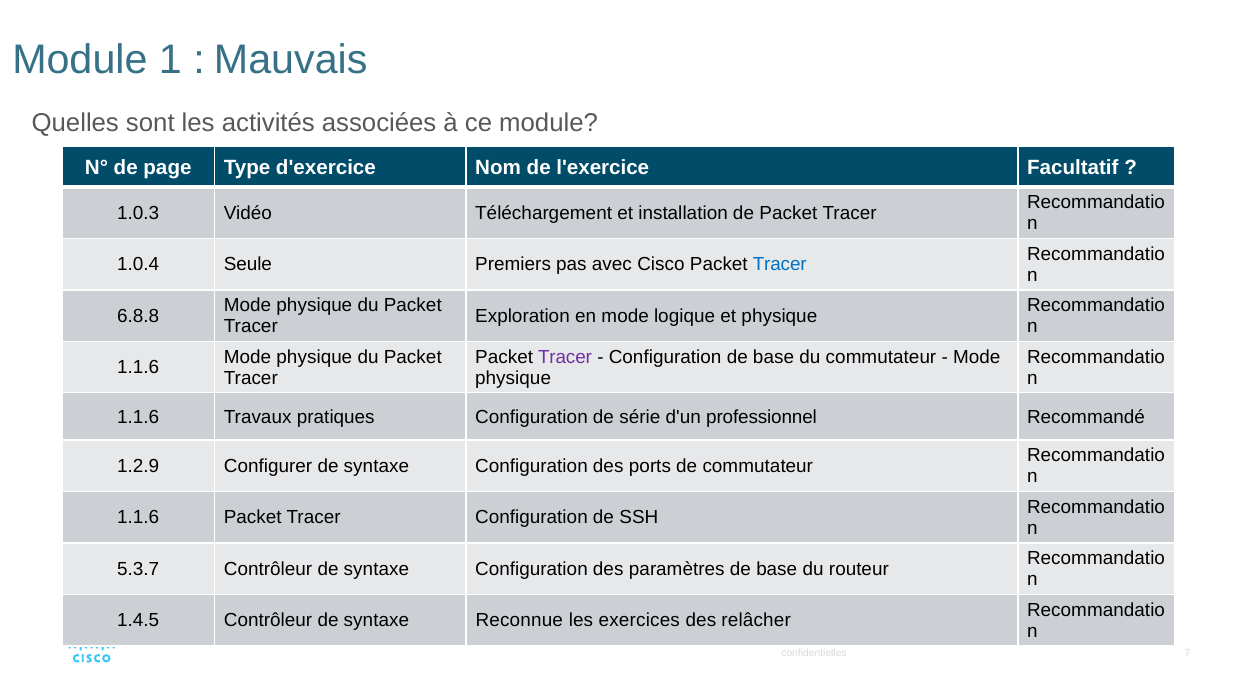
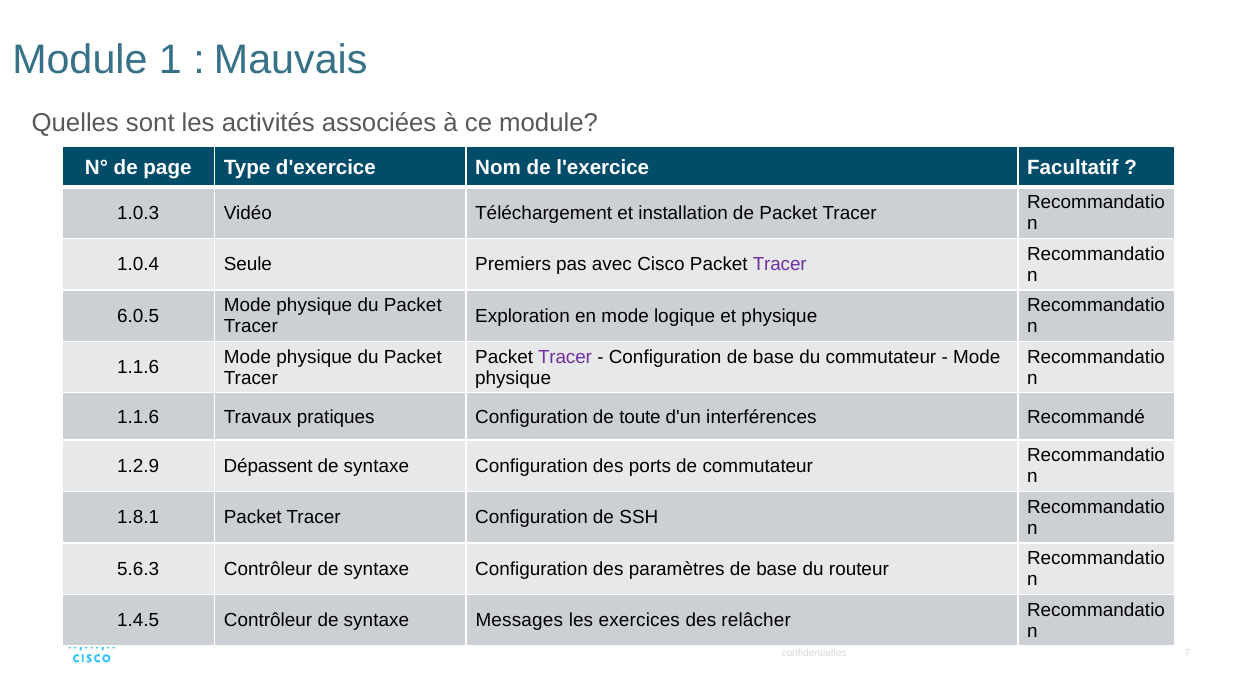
Tracer at (780, 265) colour: blue -> purple
6.8.8: 6.8.8 -> 6.0.5
série: série -> toute
professionnel: professionnel -> interférences
Configurer: Configurer -> Dépassent
1.1.6 at (138, 517): 1.1.6 -> 1.8.1
5.3.7: 5.3.7 -> 5.6.3
Reconnue: Reconnue -> Messages
